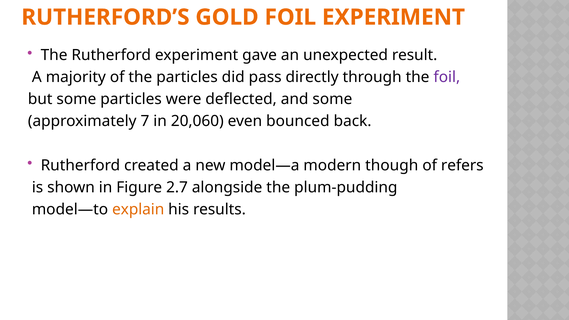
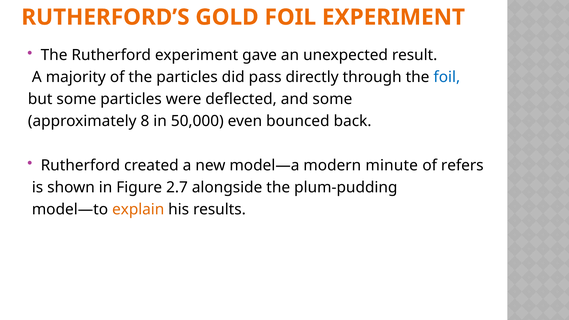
foil at (447, 77) colour: purple -> blue
7: 7 -> 8
20,060: 20,060 -> 50,000
though: though -> minute
